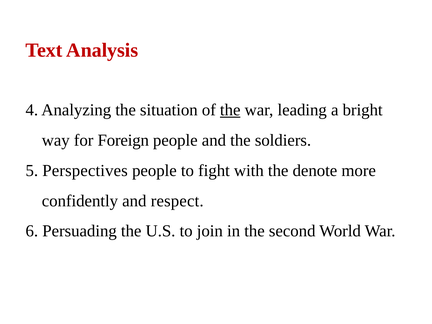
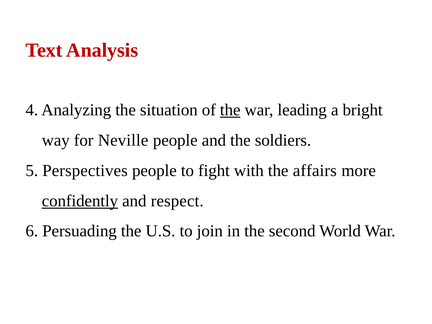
Foreign: Foreign -> Neville
denote: denote -> affairs
confidently underline: none -> present
